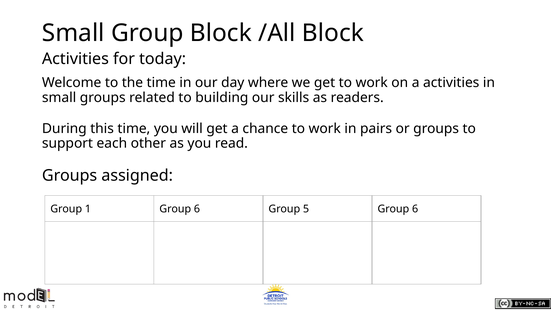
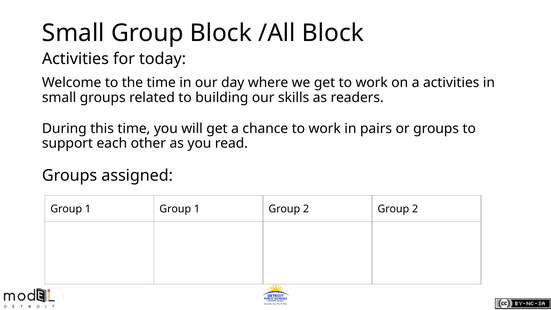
1 Group 6: 6 -> 1
5 at (306, 209): 5 -> 2
6 at (415, 209): 6 -> 2
